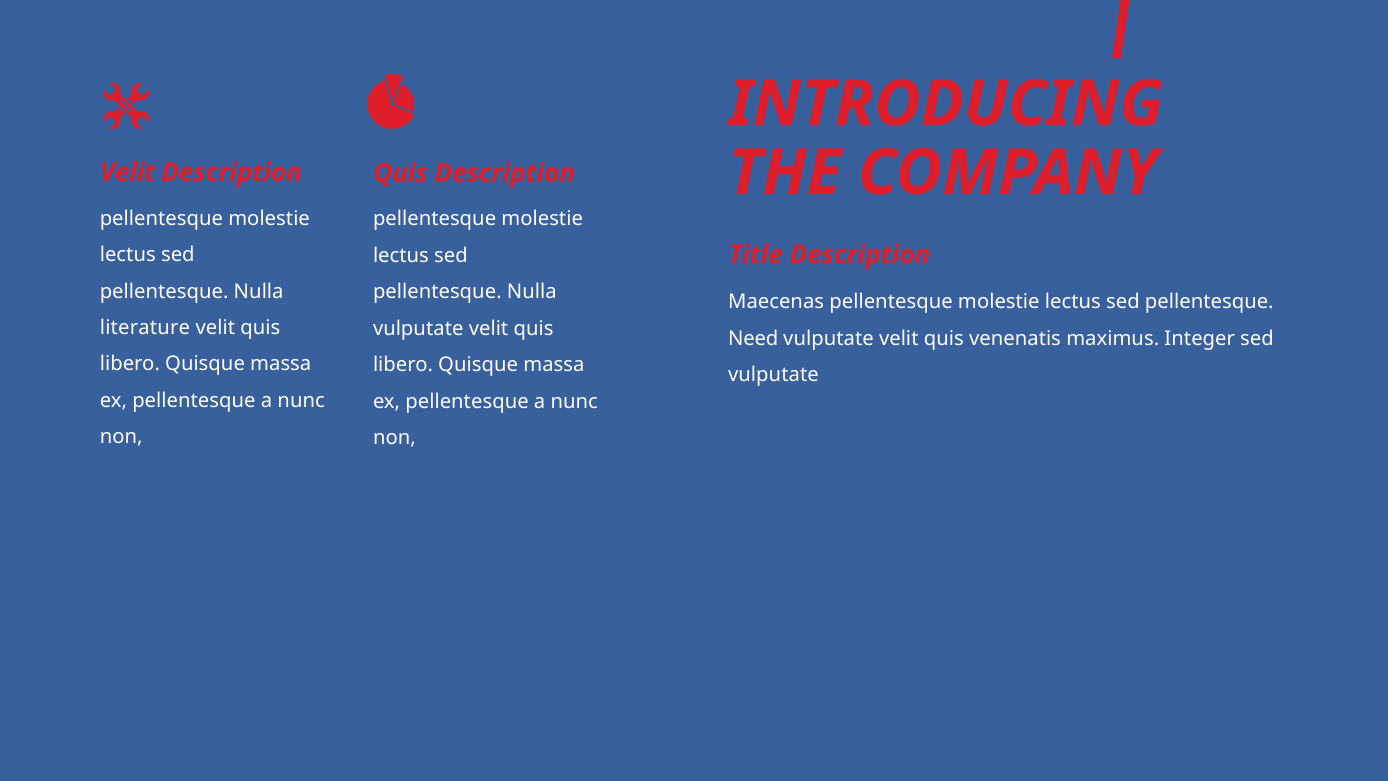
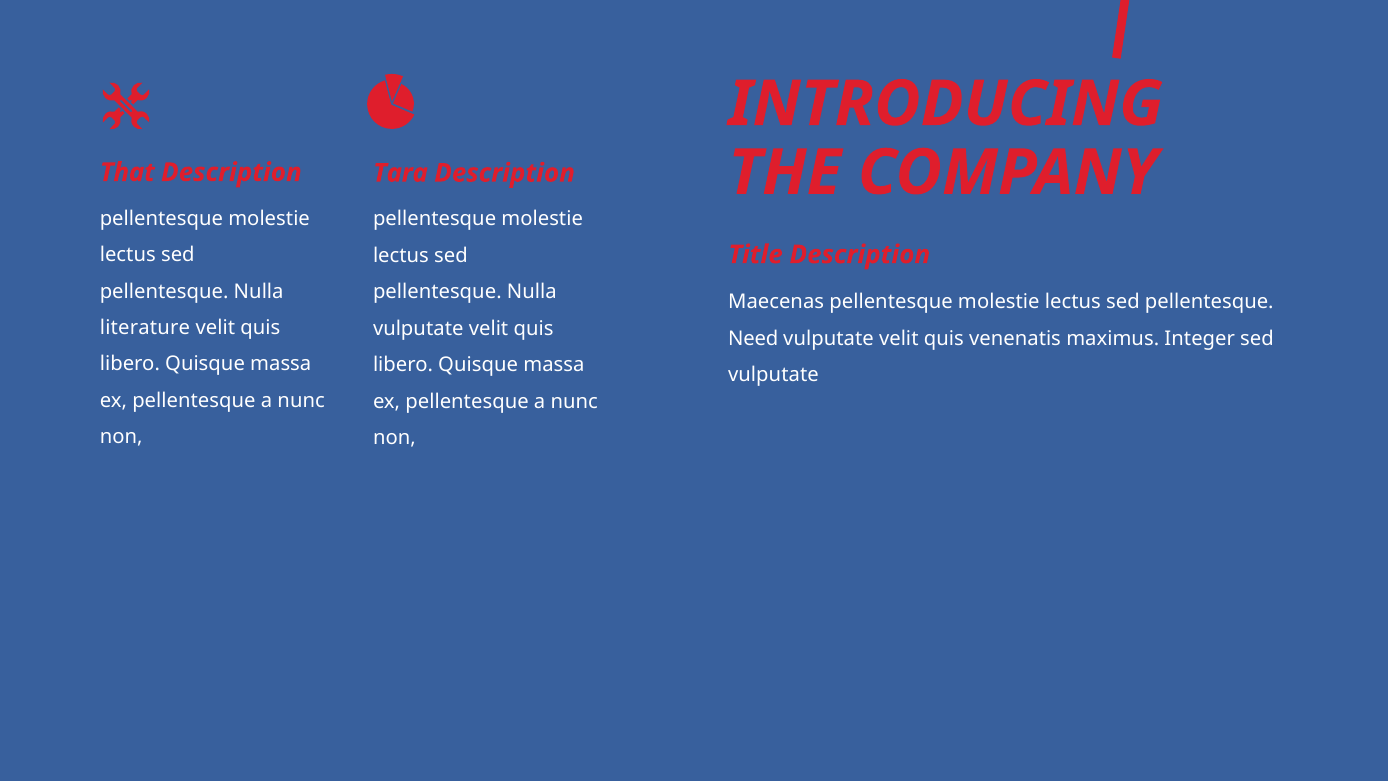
Velit at (127, 172): Velit -> That
Quis at (400, 173): Quis -> Tara
